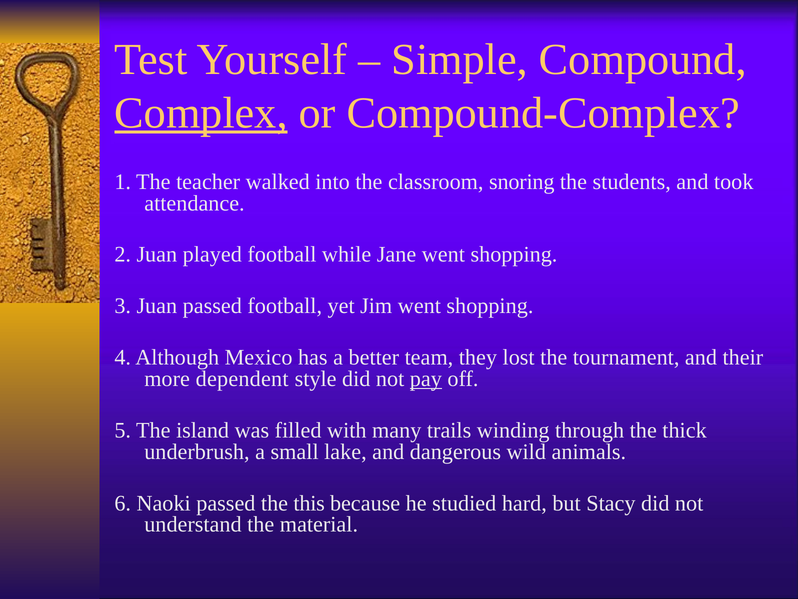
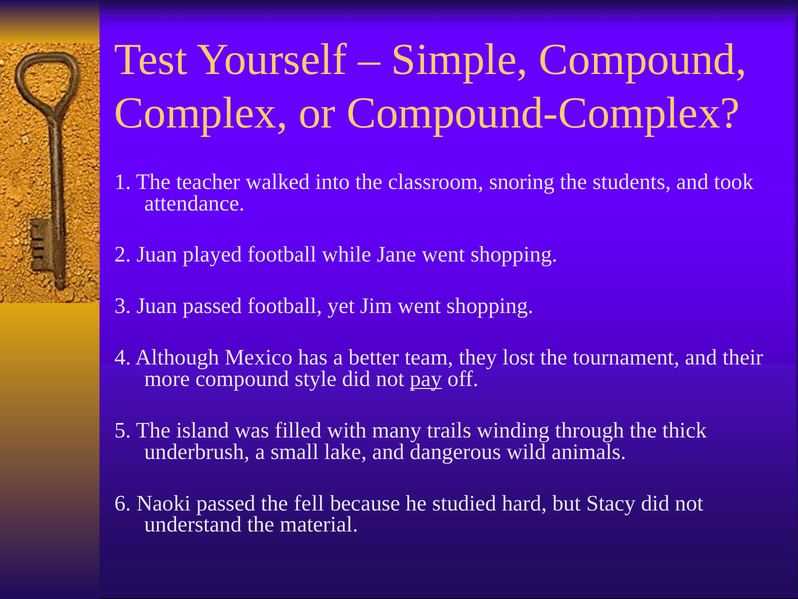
Complex underline: present -> none
more dependent: dependent -> compound
this: this -> fell
